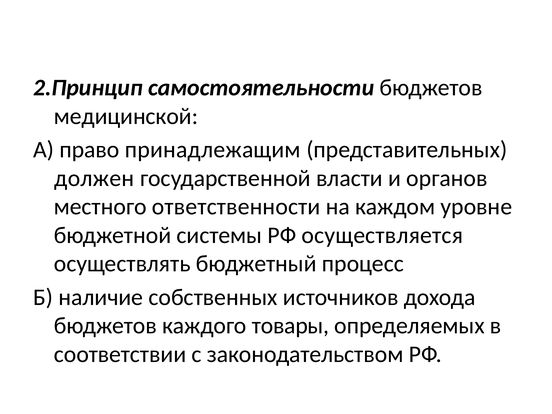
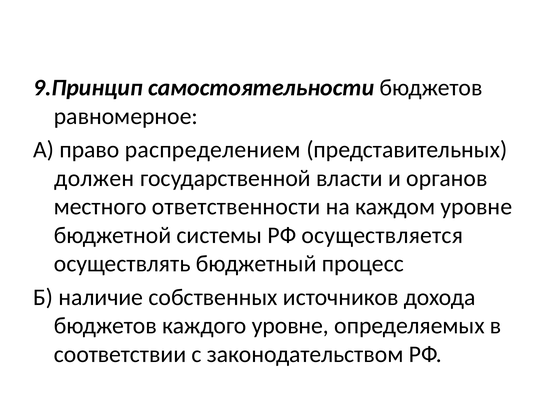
2.Принцип: 2.Принцип -> 9.Принцип
медицинской: медицинской -> равномерное
принадлежащим: принадлежащим -> распределением
каждого товары: товары -> уровне
